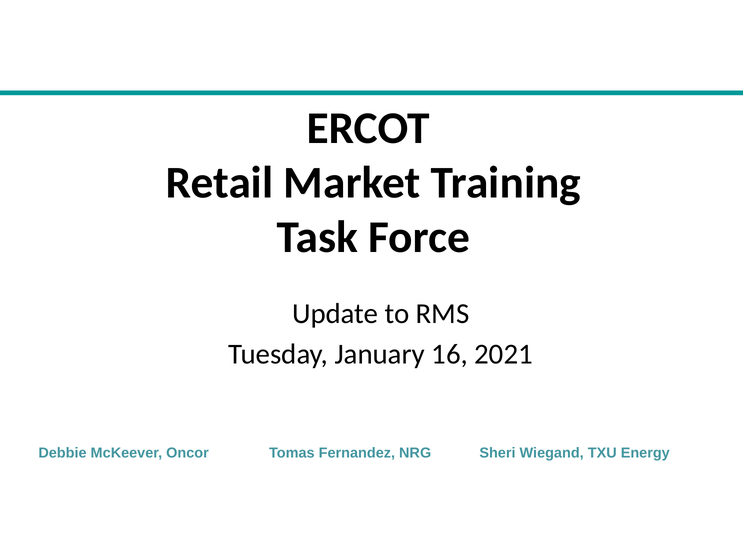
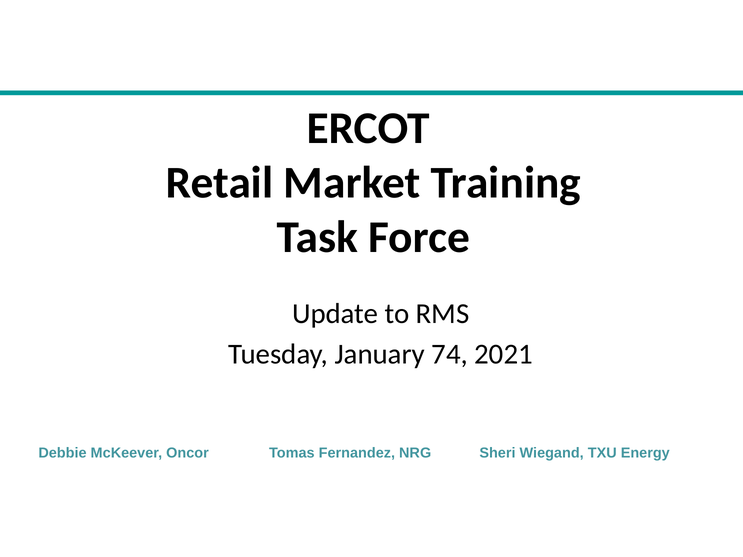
16: 16 -> 74
